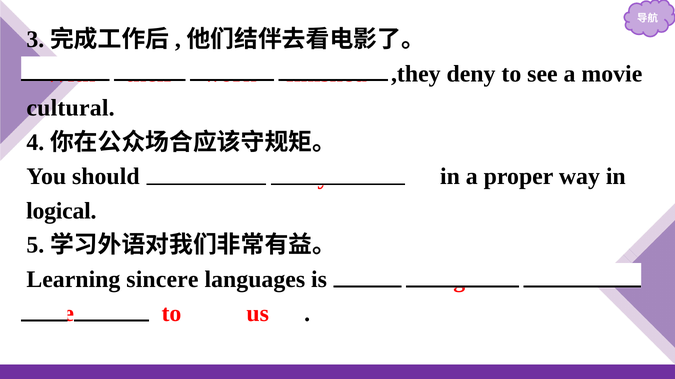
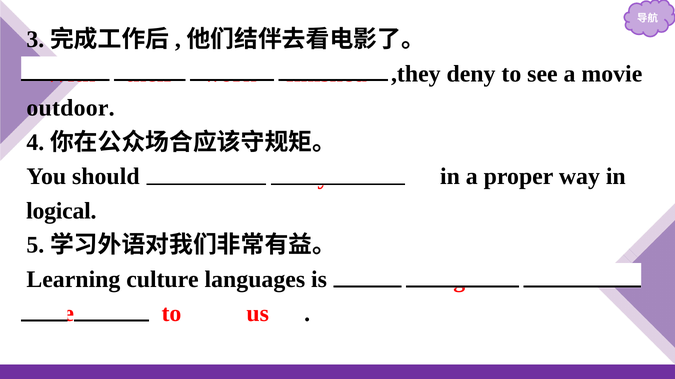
cultural: cultural -> outdoor
sincere: sincere -> culture
